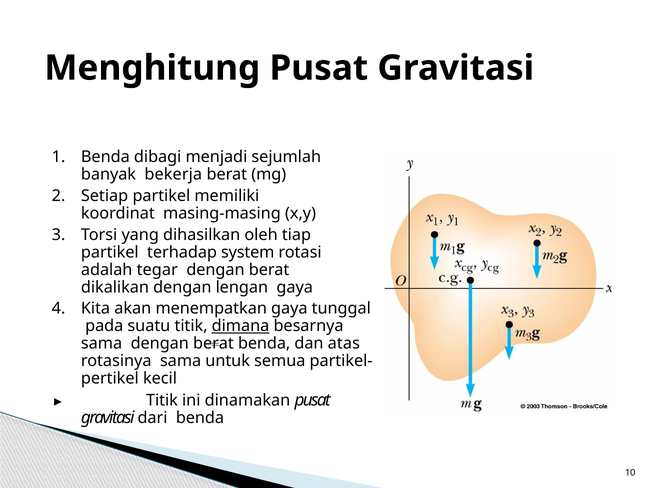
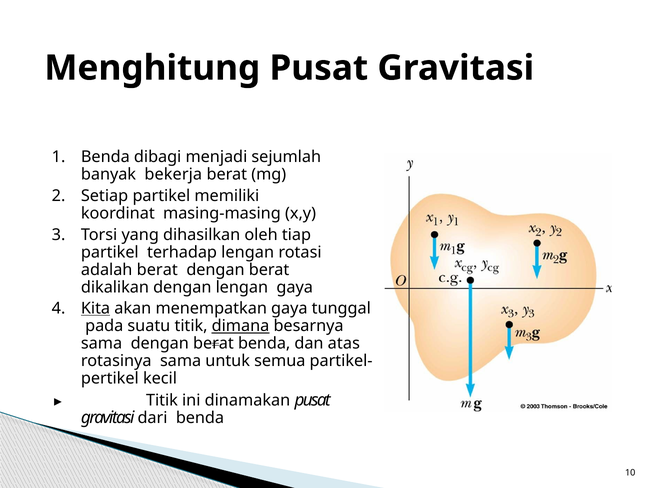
terhadap system: system -> lengan
adalah tegar: tegar -> berat
Kita underline: none -> present
